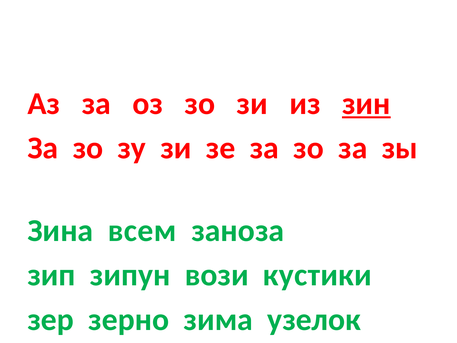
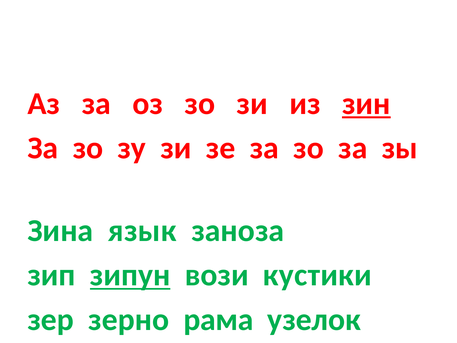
всем: всем -> язык
зипун underline: none -> present
зима: зима -> рама
